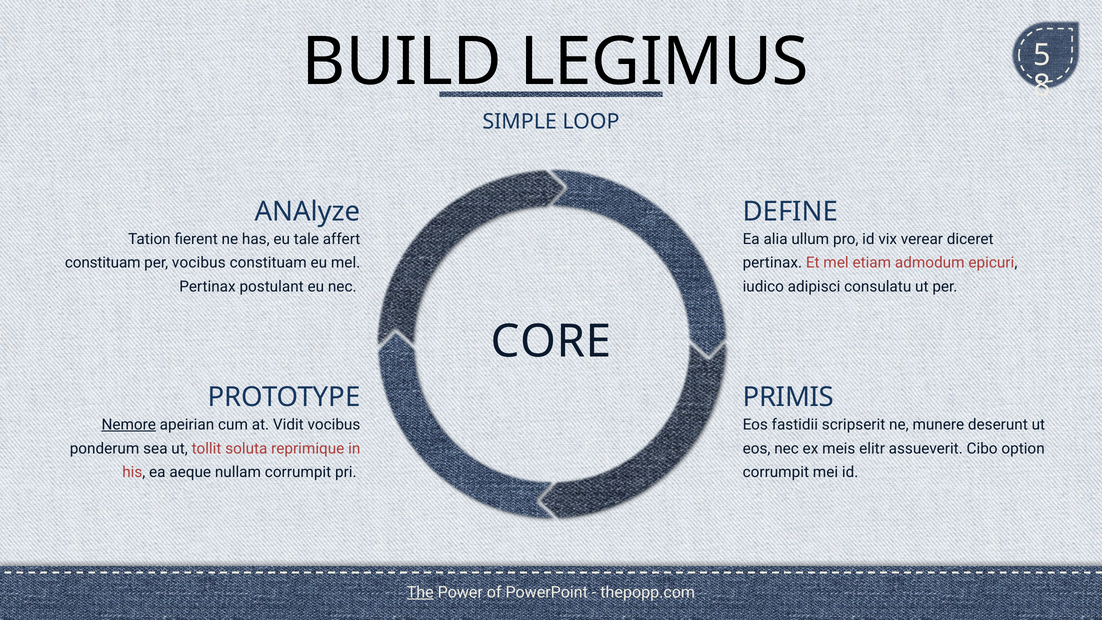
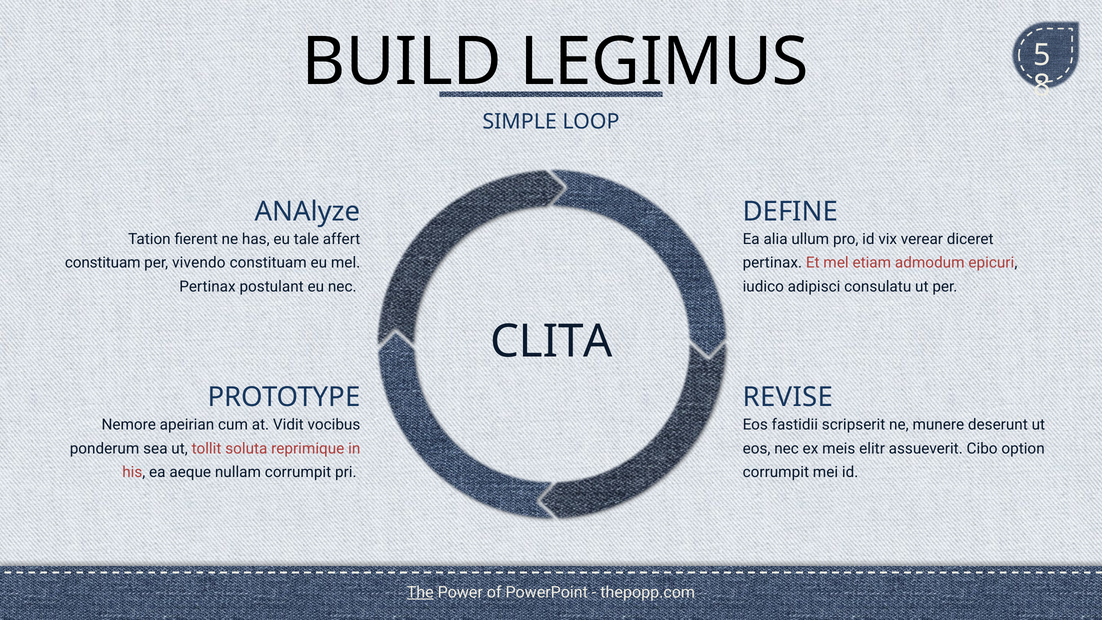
per vocibus: vocibus -> vivendo
CORE: CORE -> CLITA
PRIMIS: PRIMIS -> REVISE
Nemore underline: present -> none
